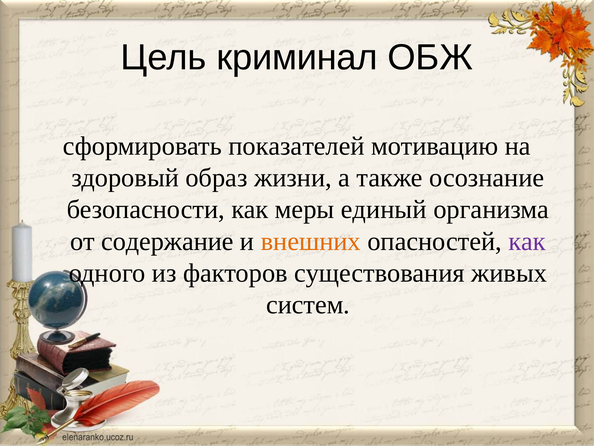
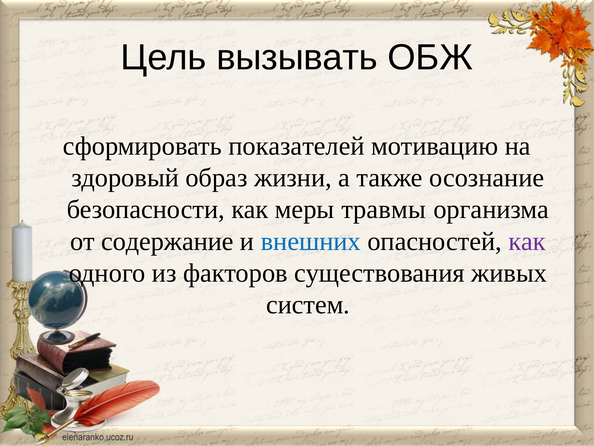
криминал: криминал -> вызывать
единый: единый -> травмы
внешних colour: orange -> blue
